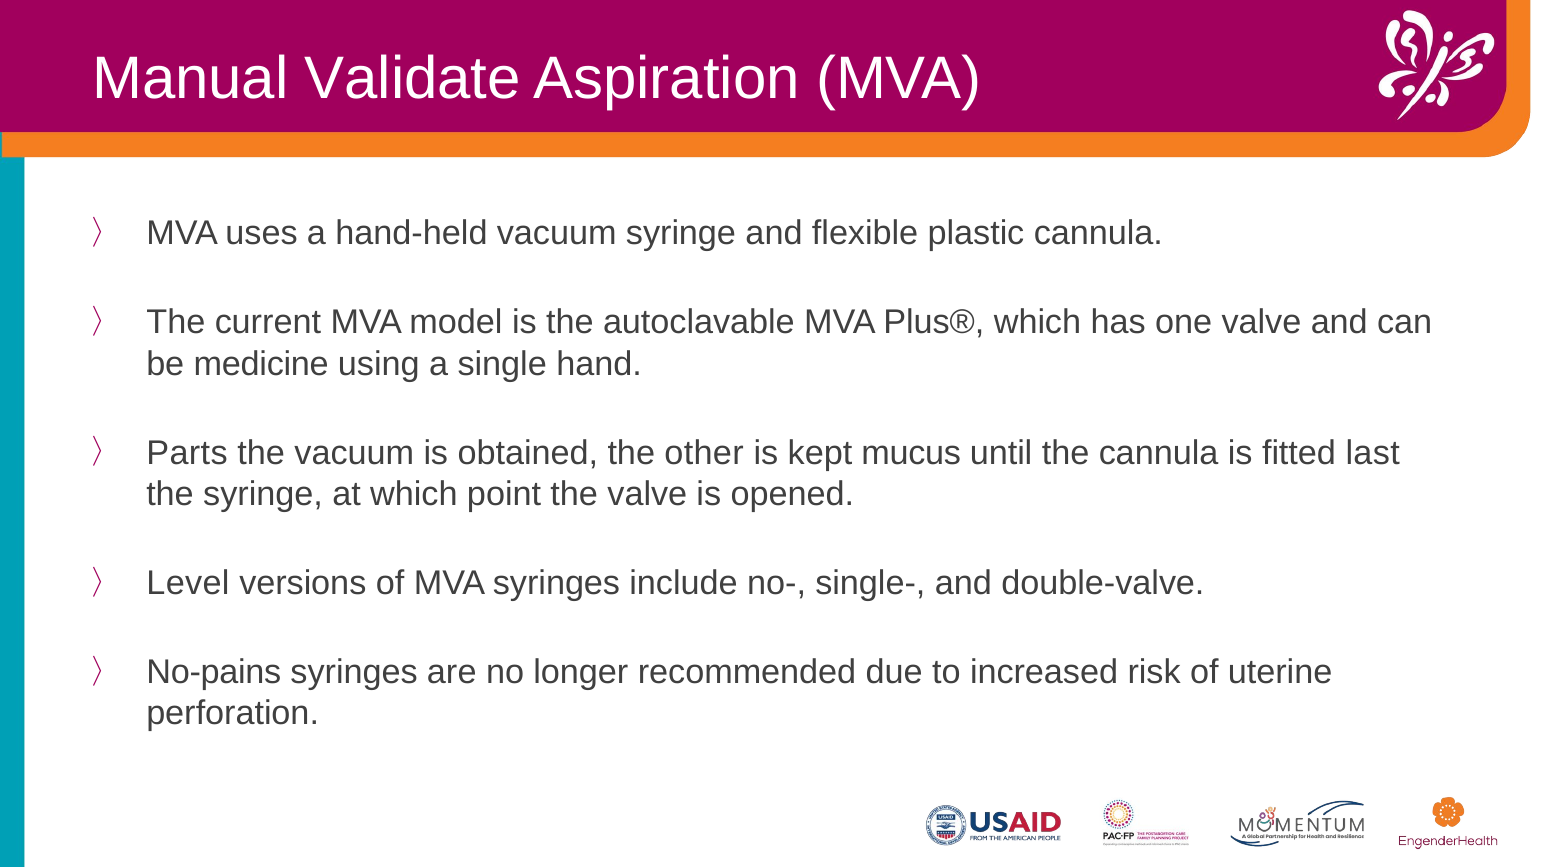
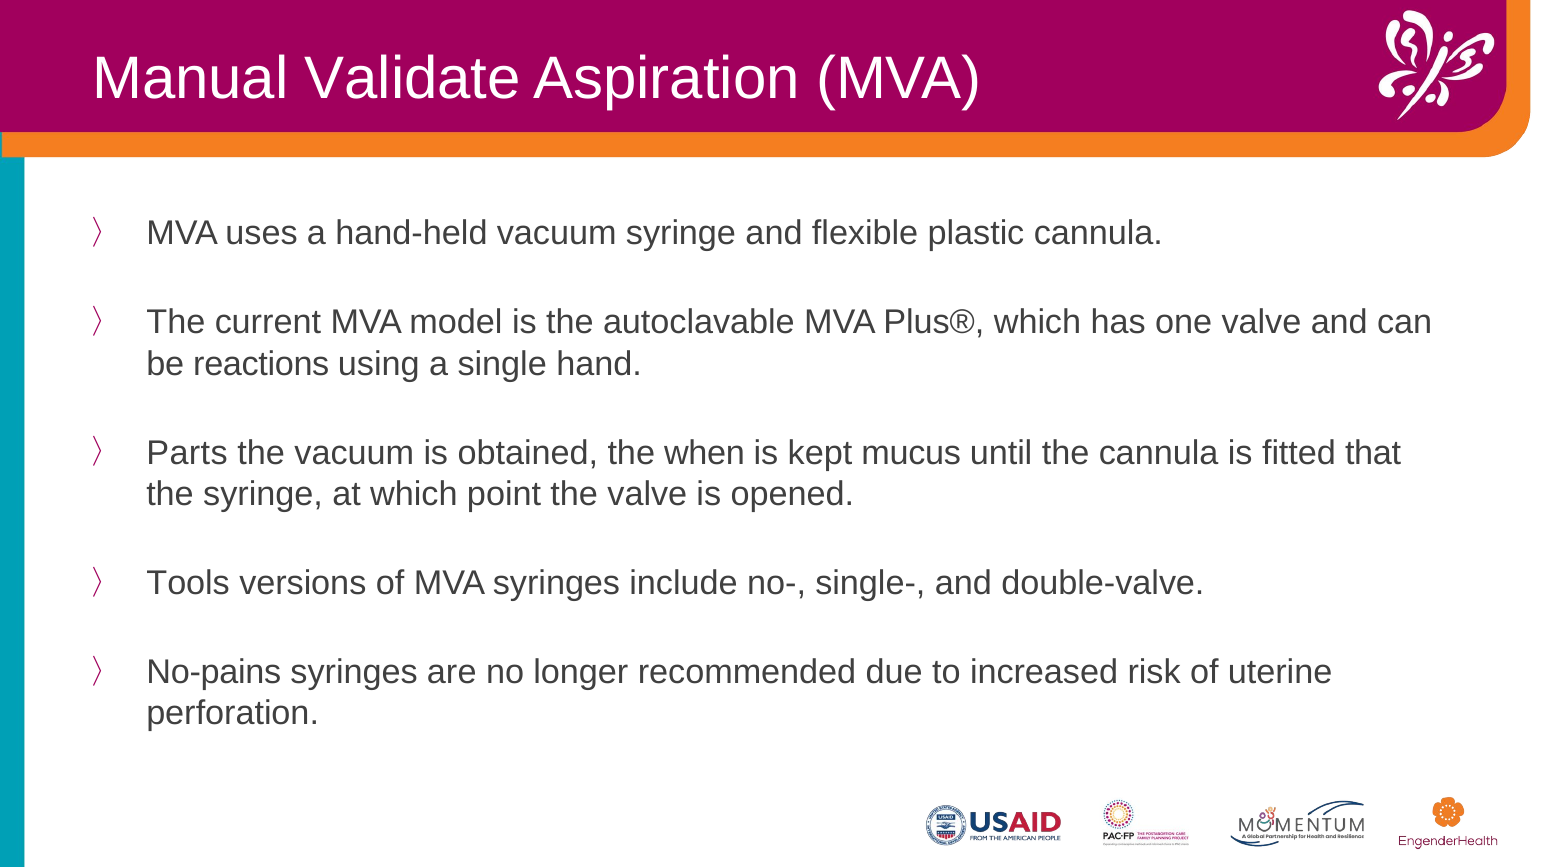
medicine: medicine -> reactions
other: other -> when
last: last -> that
Level: Level -> Tools
